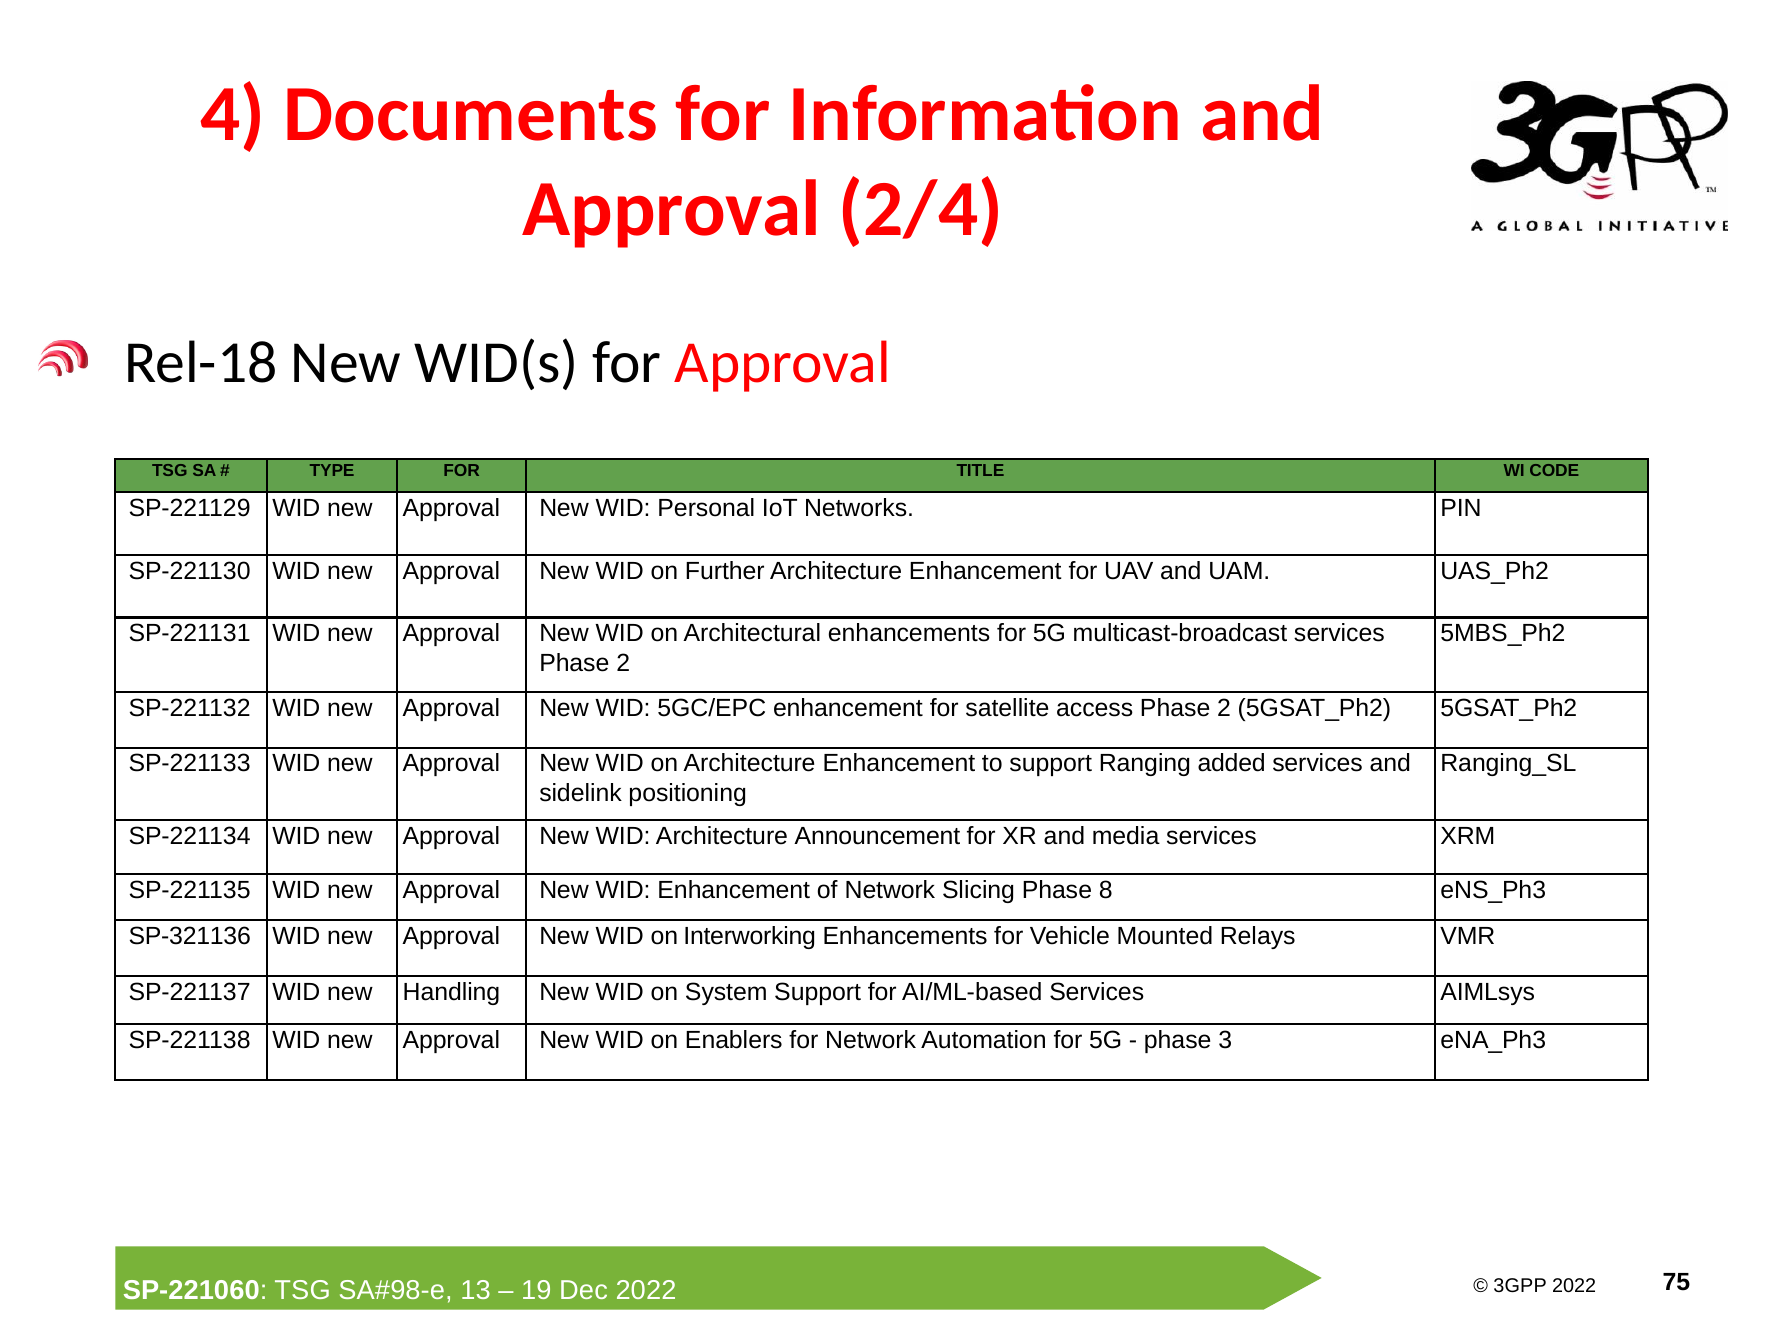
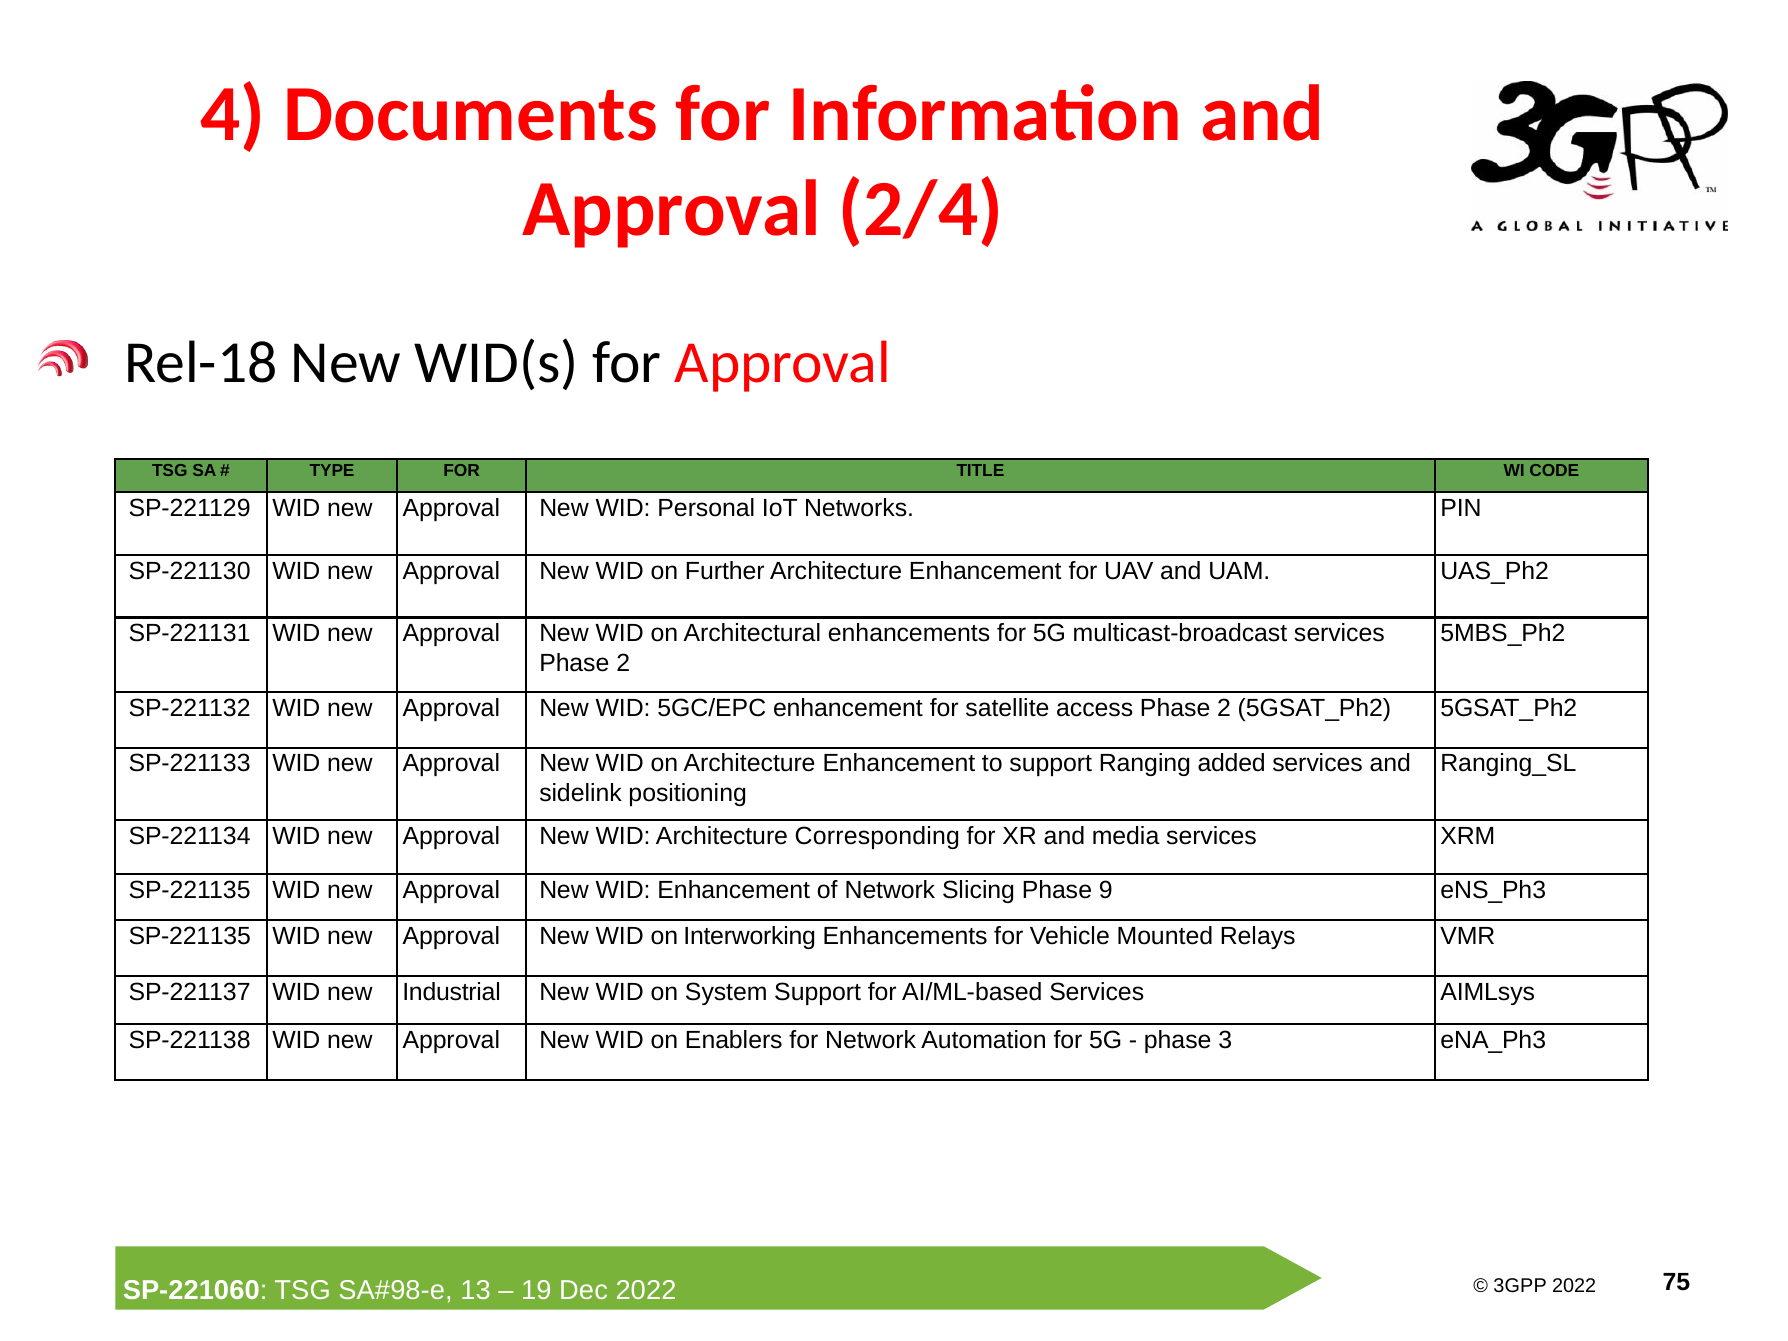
Announcement: Announcement -> Corresponding
8: 8 -> 9
SP-321136 at (190, 936): SP-321136 -> SP-221135
Handling: Handling -> Industrial
